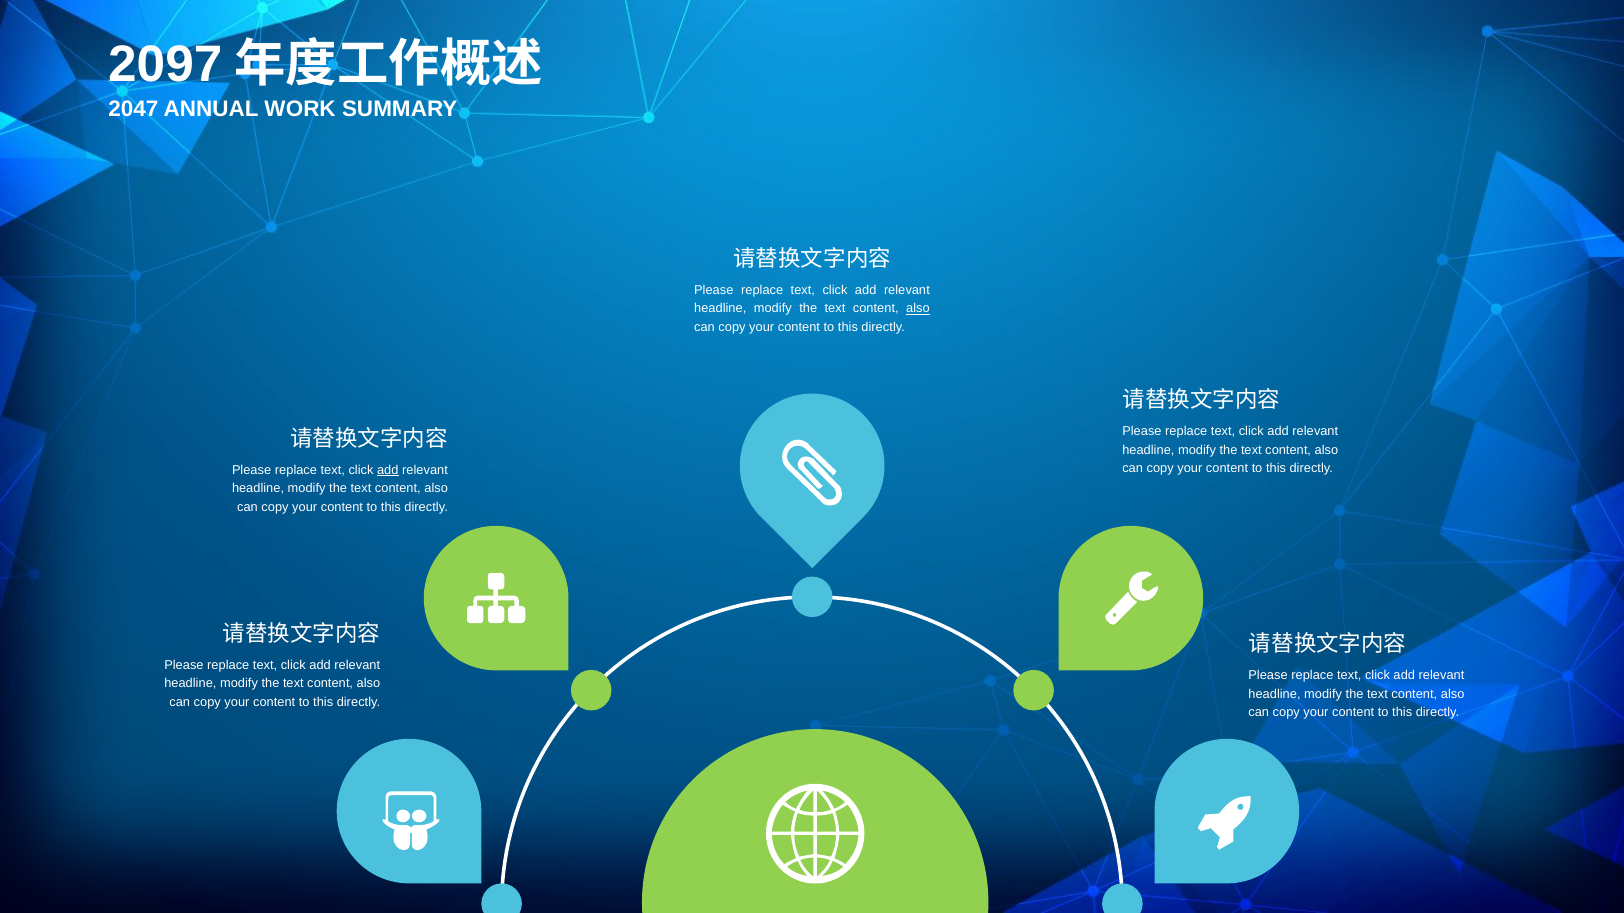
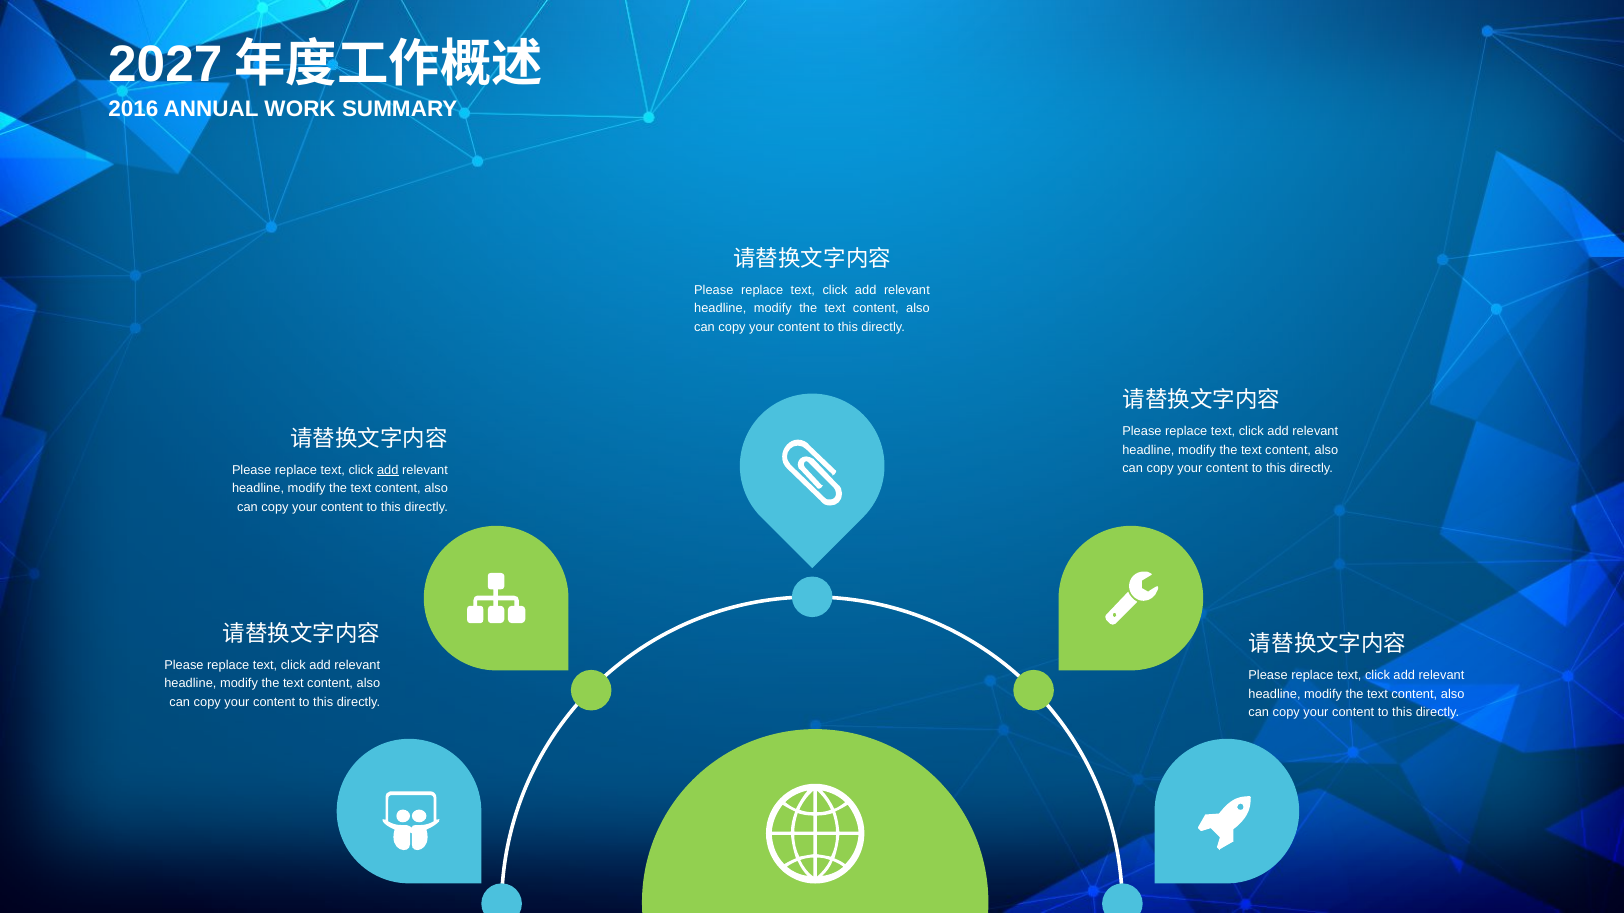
2097: 2097 -> 2027
2047: 2047 -> 2016
also at (918, 309) underline: present -> none
